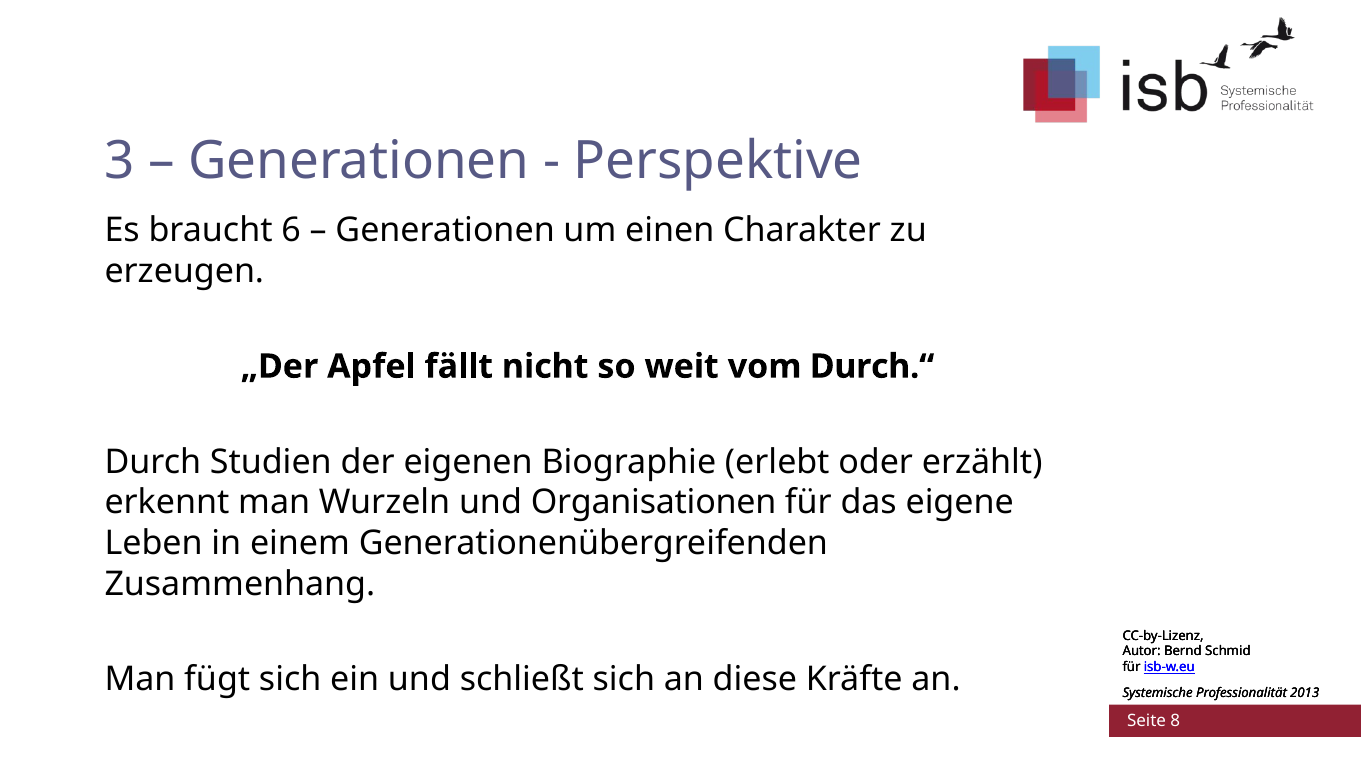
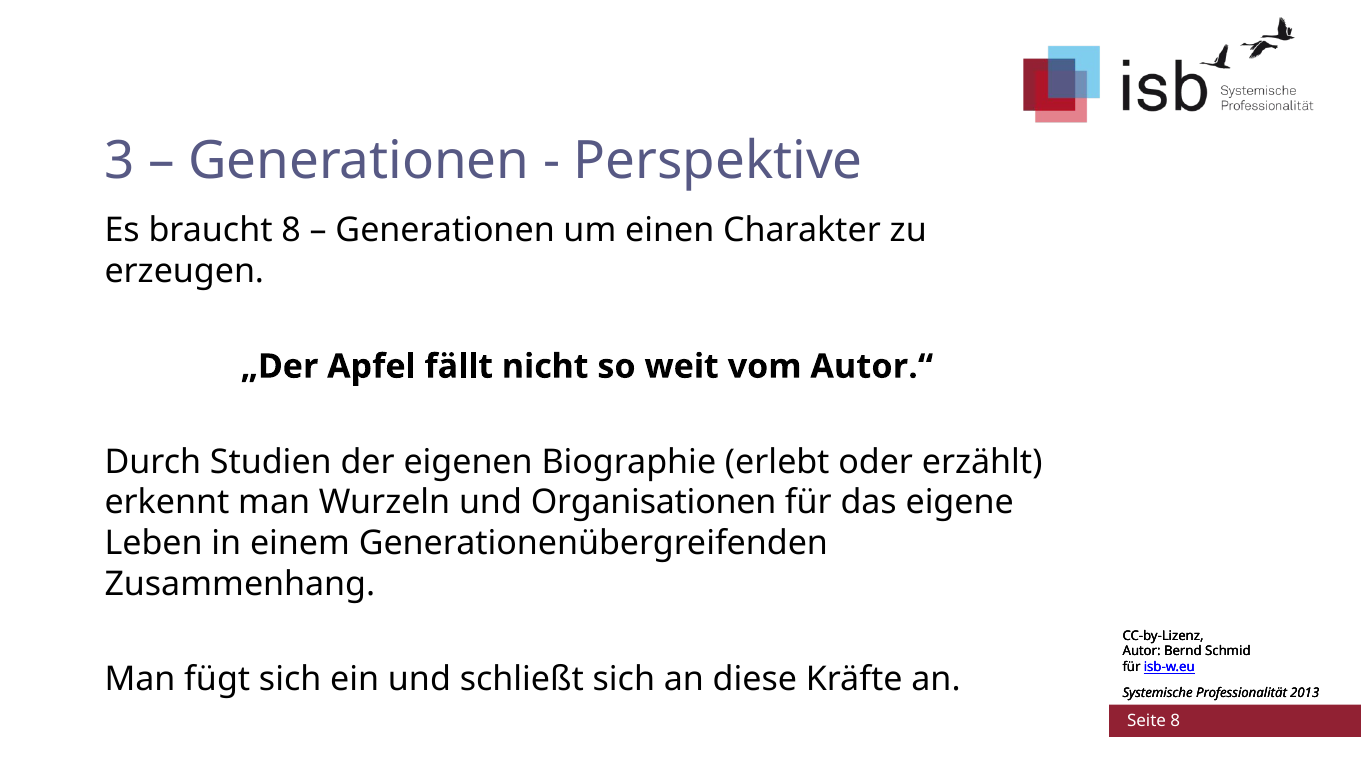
braucht 6: 6 -> 8
Durch.“: Durch.“ -> Autor.“
